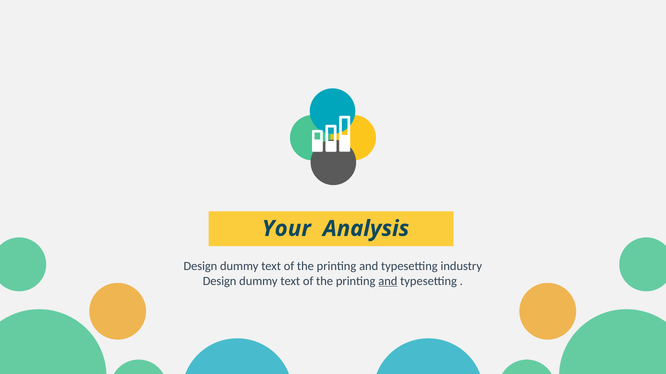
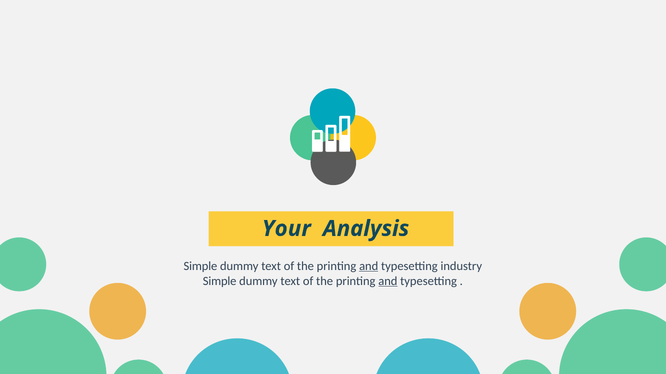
Design at (200, 266): Design -> Simple
and at (369, 266) underline: none -> present
Design at (220, 281): Design -> Simple
